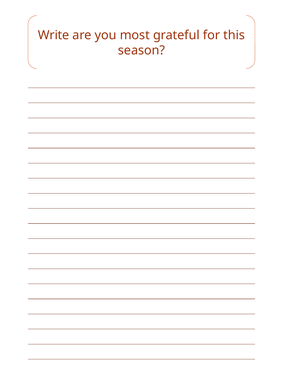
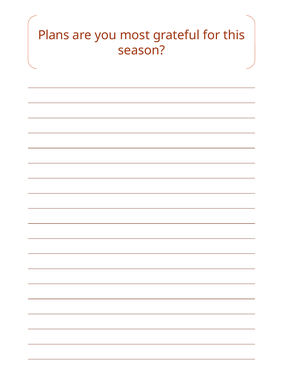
Write: Write -> Plans
